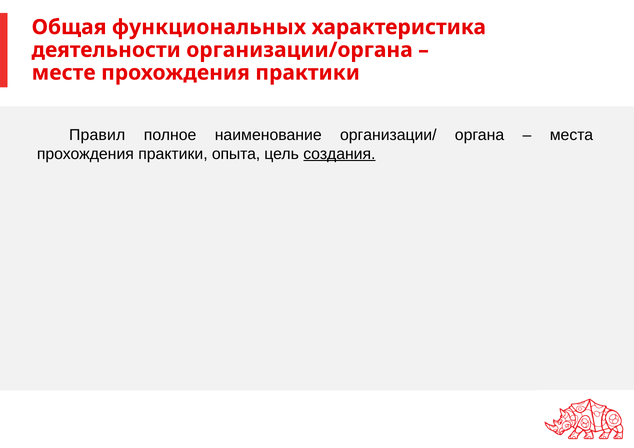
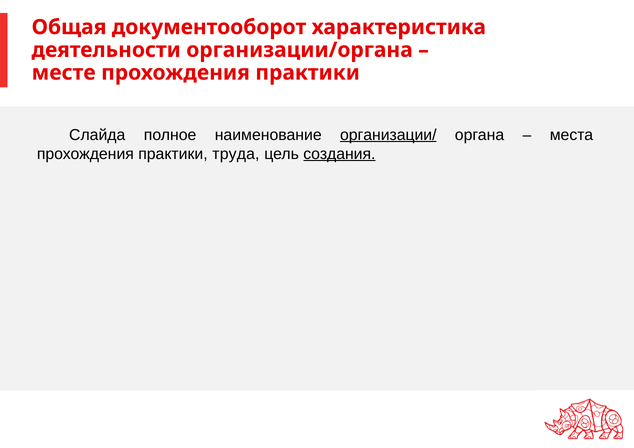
функциональных: функциональных -> документооборот
Правил: Правил -> Слайда
организации/ underline: none -> present
опыта: опыта -> труда
